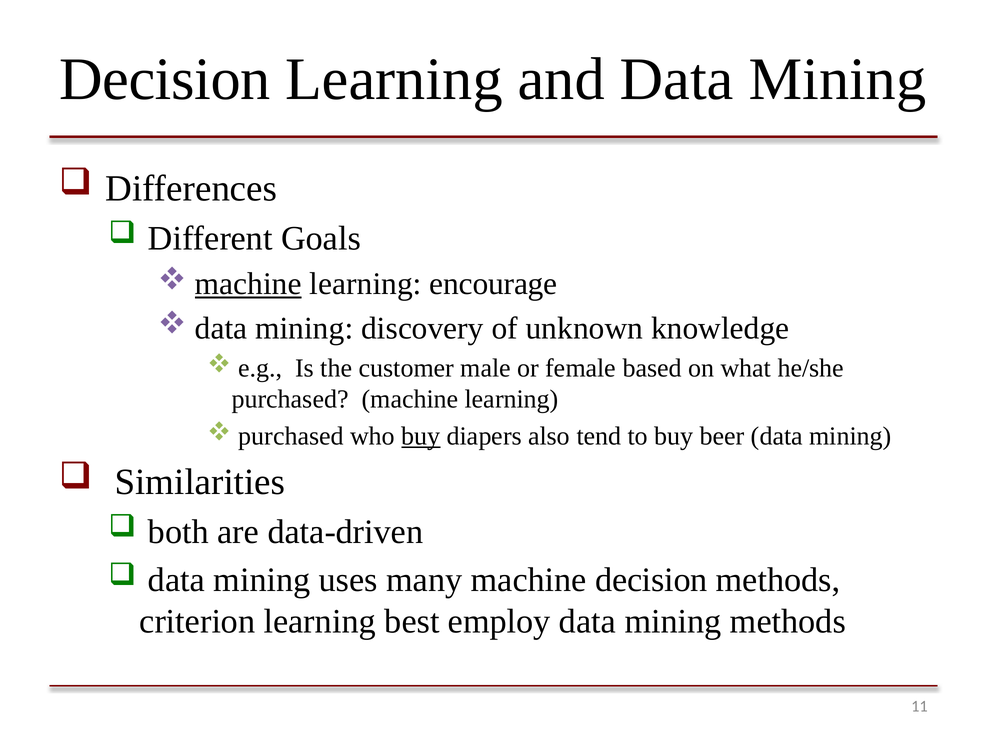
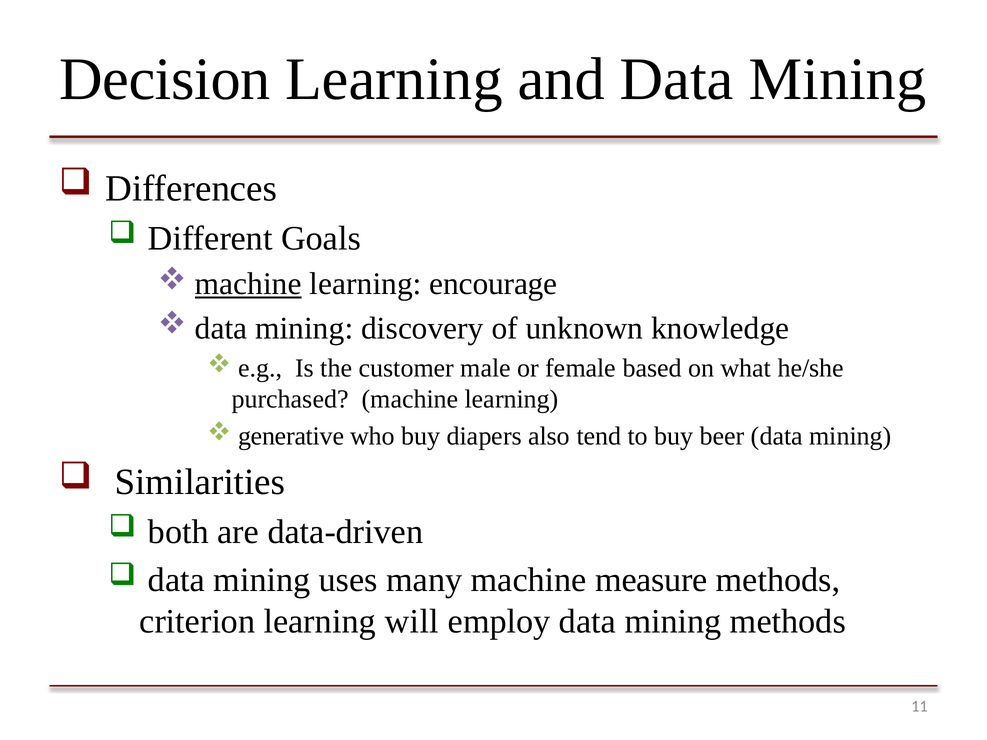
purchased at (291, 436): purchased -> generative
buy at (421, 436) underline: present -> none
machine decision: decision -> measure
best: best -> will
